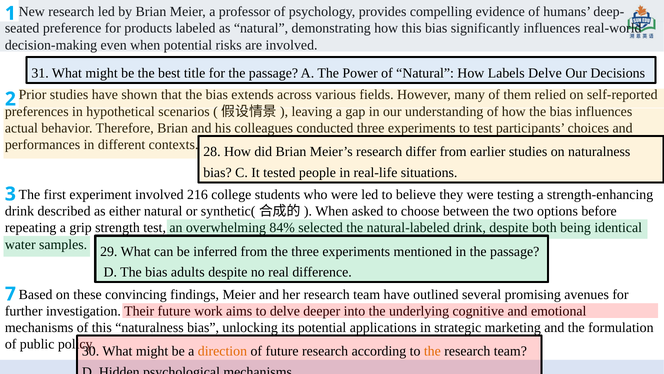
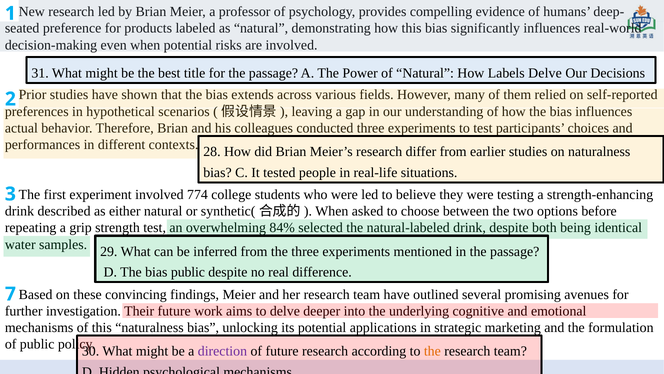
216: 216 -> 774
bias adults: adults -> public
direction colour: orange -> purple
